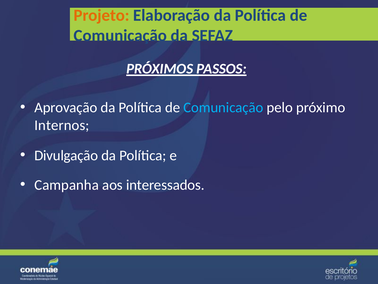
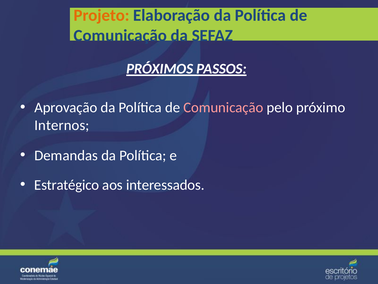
Comunicação at (223, 107) colour: light blue -> pink
Divulgação: Divulgação -> Demandas
Campanha: Campanha -> Estratégico
